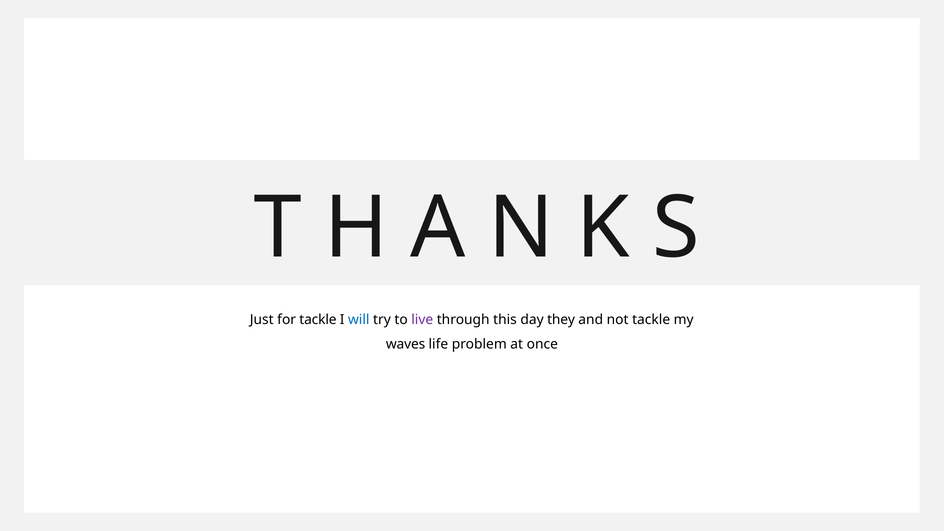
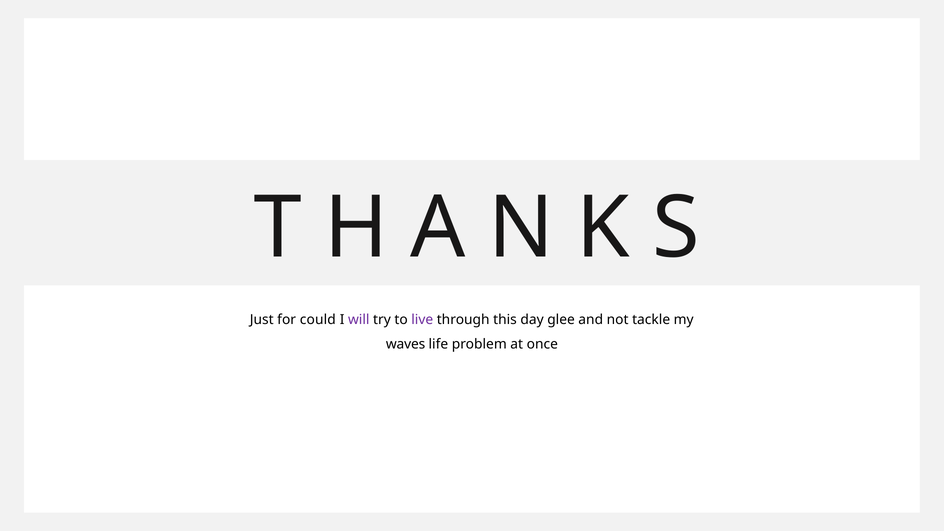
for tackle: tackle -> could
will colour: blue -> purple
they: they -> glee
